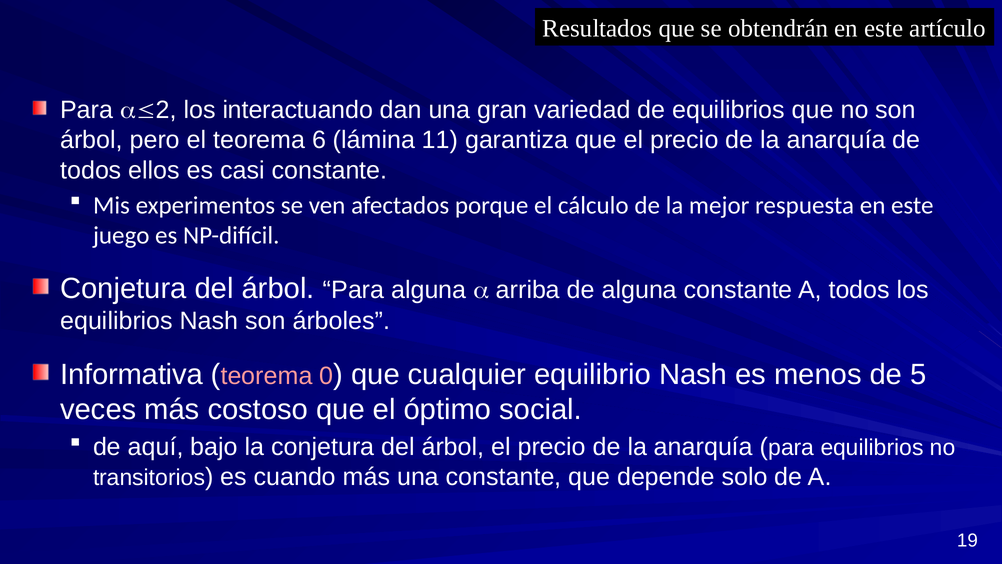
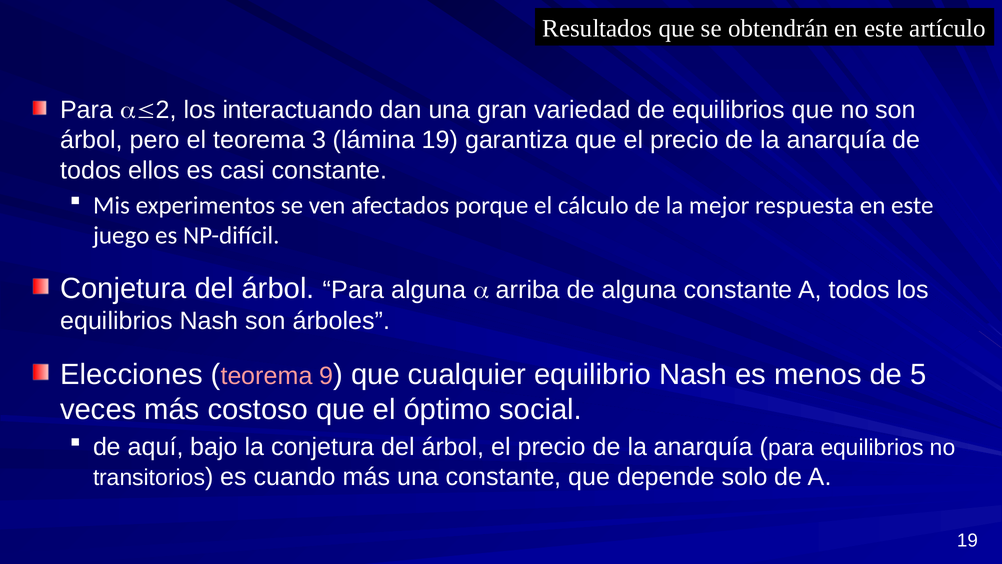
6: 6 -> 3
lámina 11: 11 -> 19
Informativa: Informativa -> Elecciones
0: 0 -> 9
